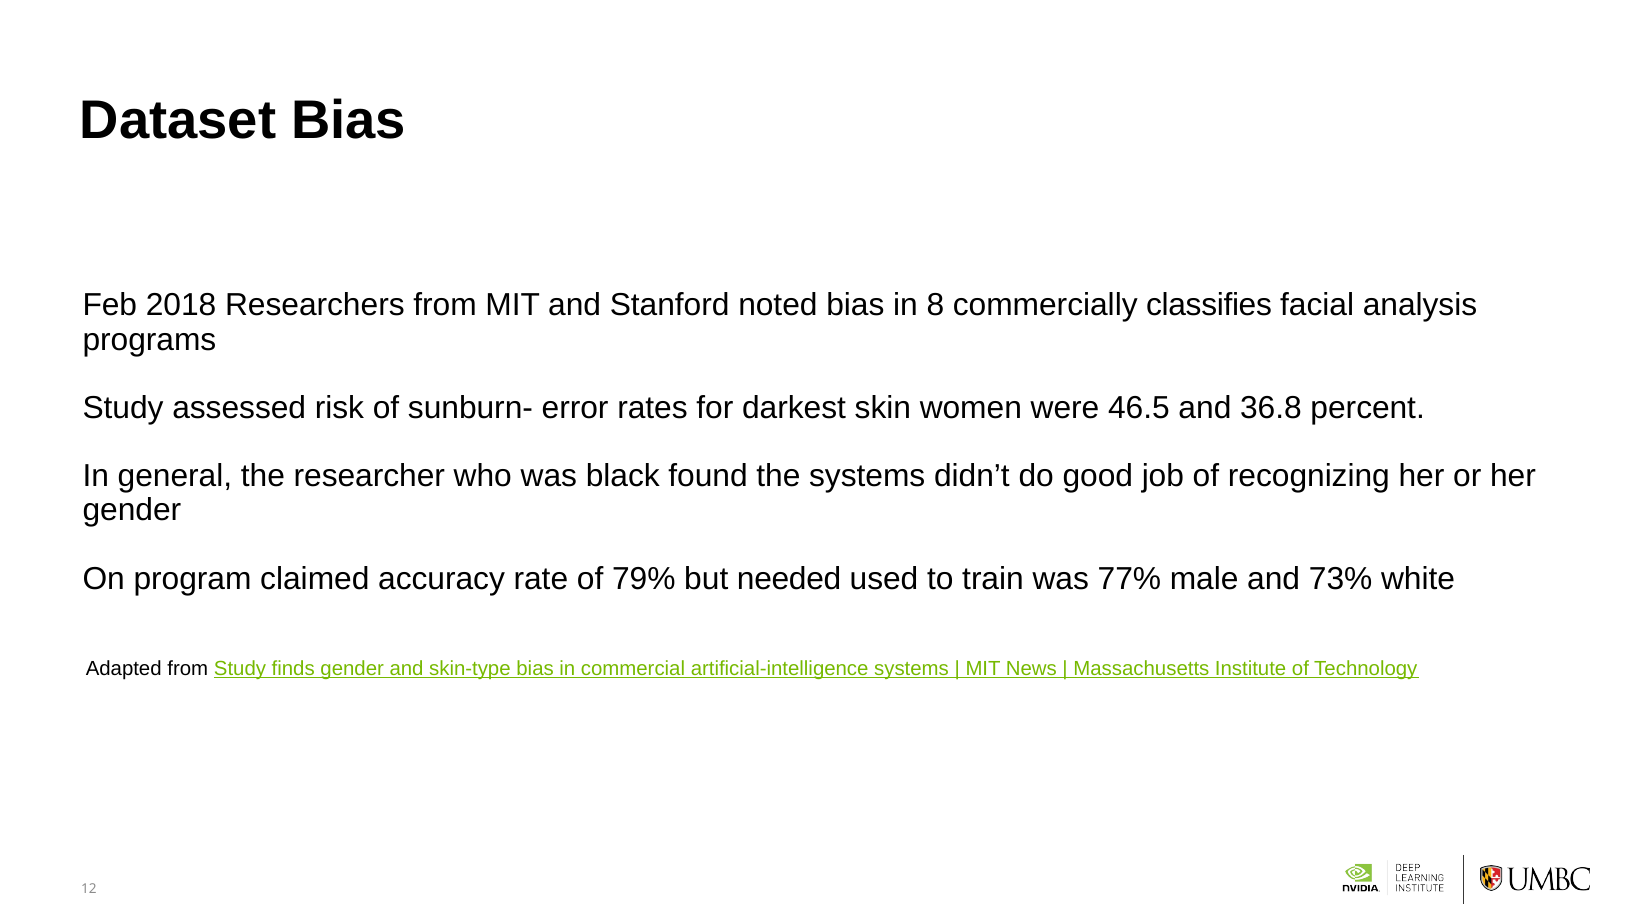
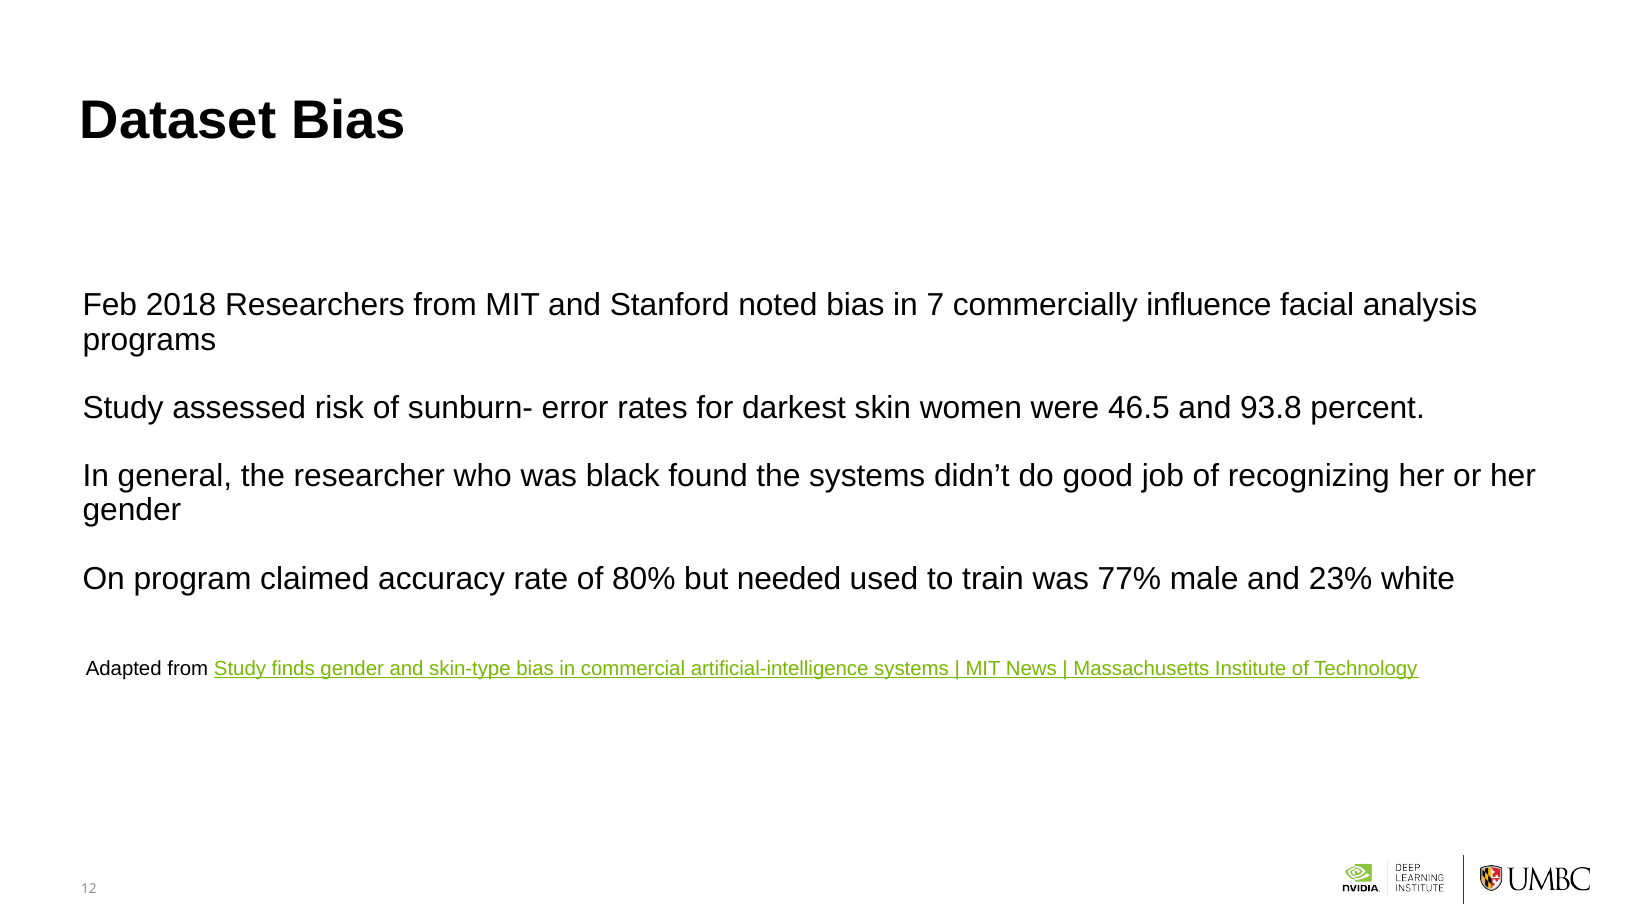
8: 8 -> 7
classifies: classifies -> influence
36.8: 36.8 -> 93.8
79%: 79% -> 80%
73%: 73% -> 23%
